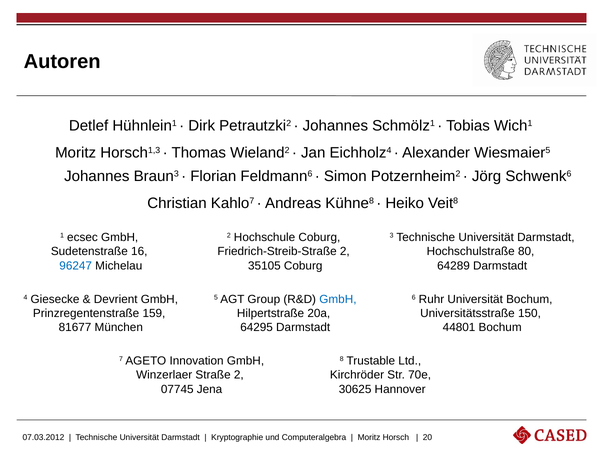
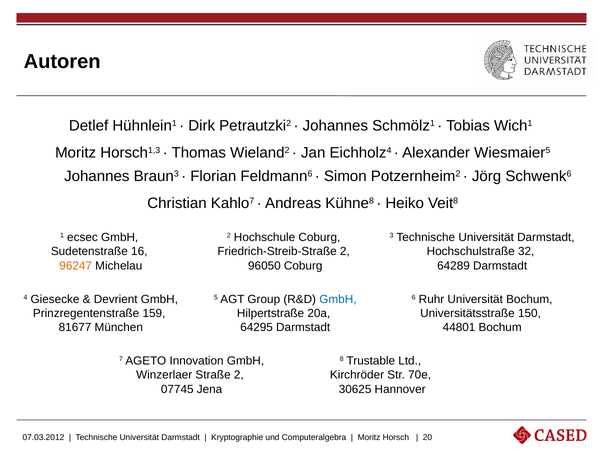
80: 80 -> 32
96247 colour: blue -> orange
35105: 35105 -> 96050
